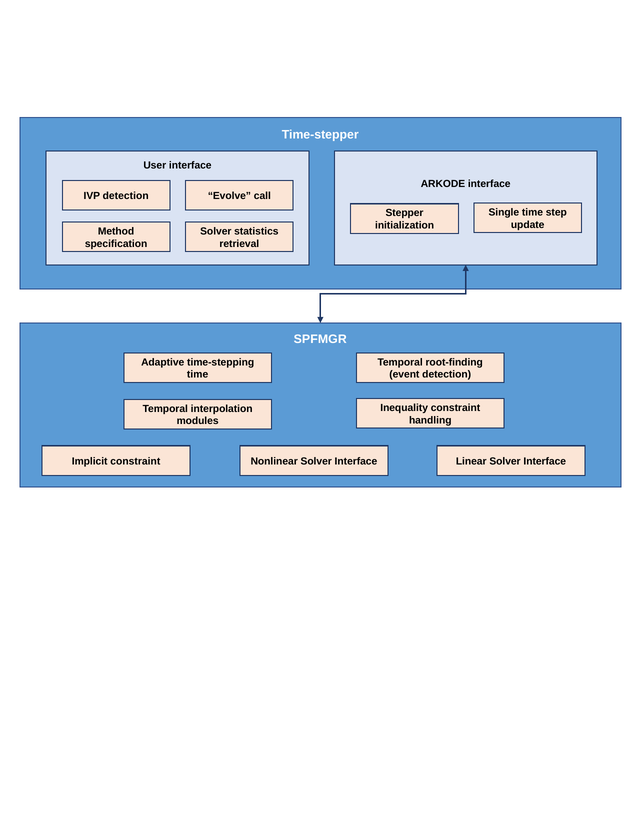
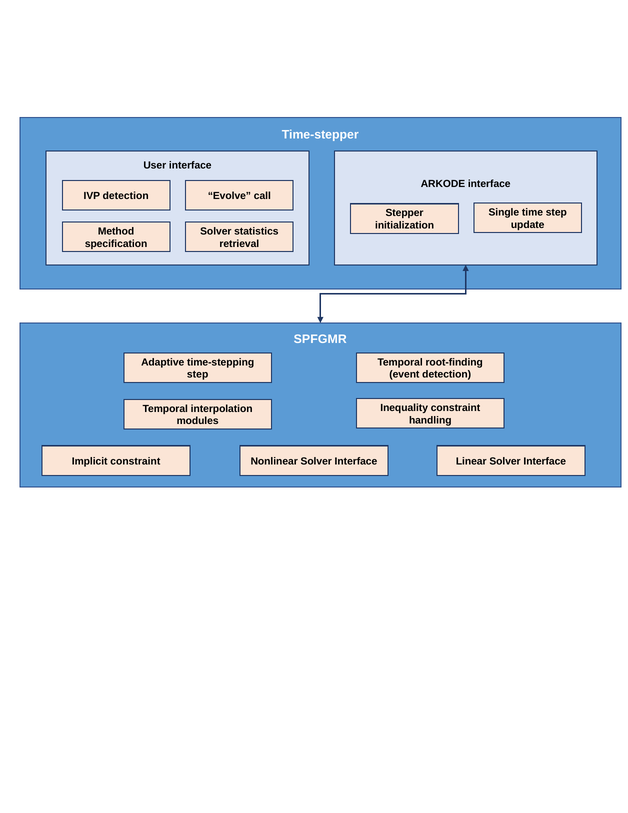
SPFMGR: SPFMGR -> SPFGMR
time at (198, 374): time -> step
